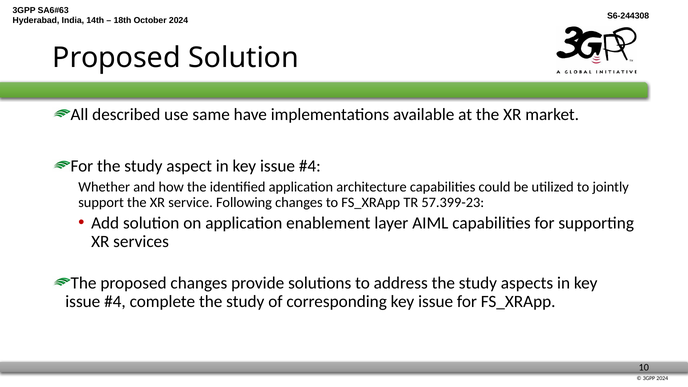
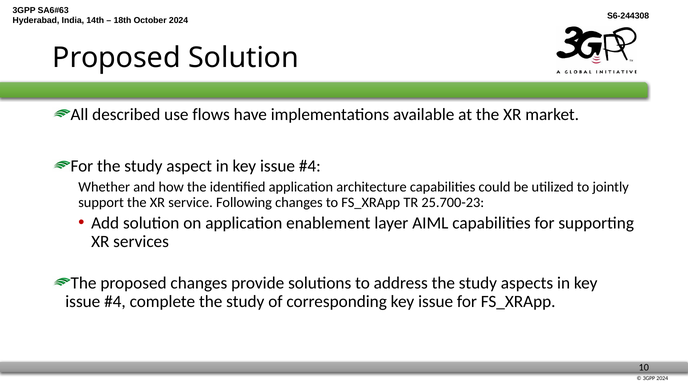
same: same -> flows
57.399-23: 57.399-23 -> 25.700-23
